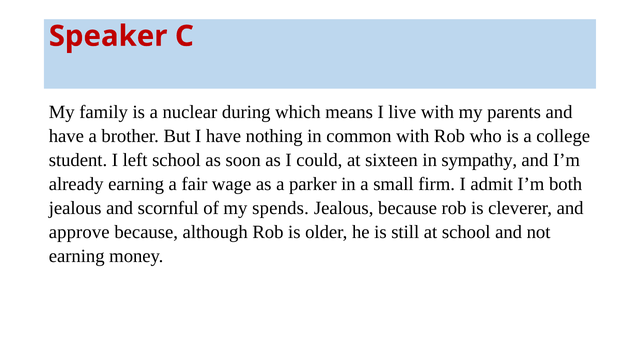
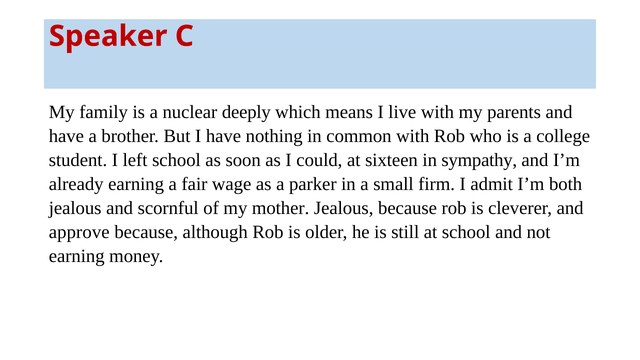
during: during -> deeply
spends: spends -> mother
